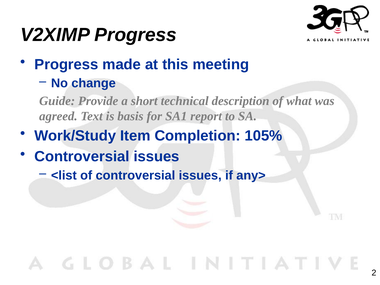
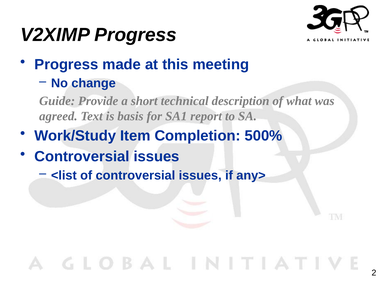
105%: 105% -> 500%
